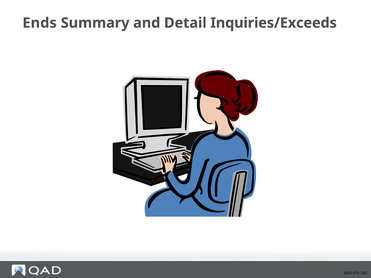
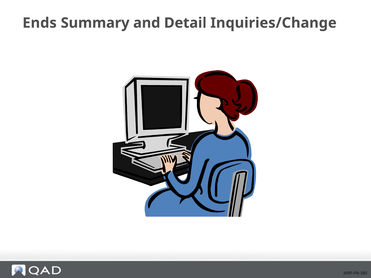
Inquiries/Exceeds: Inquiries/Exceeds -> Inquiries/Change
